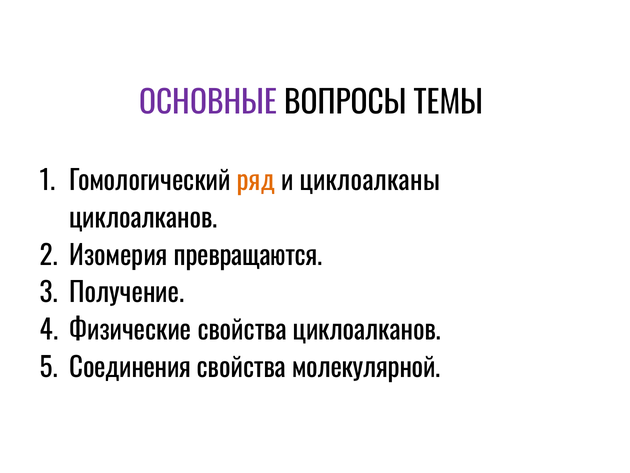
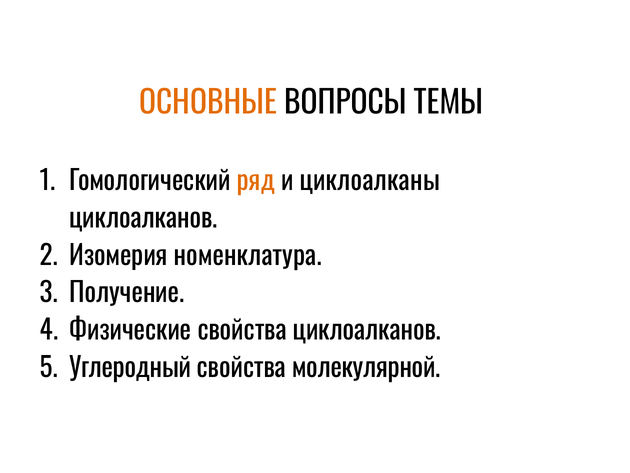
ОСНОВНЫЕ colour: purple -> orange
превращаются: превращаются -> номенклатура
Соединения: Соединения -> Углеродный
